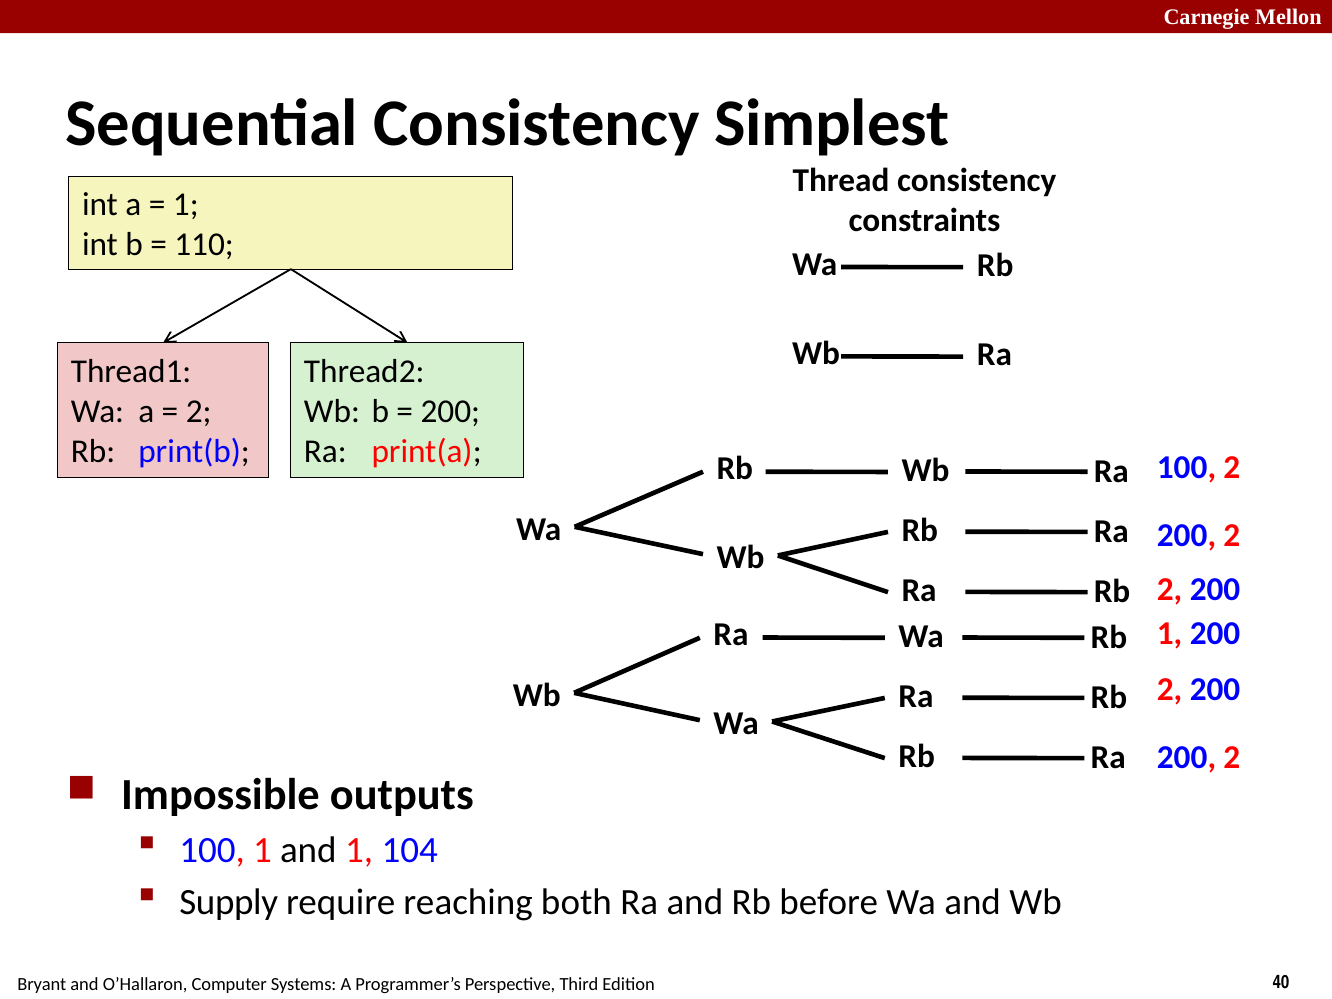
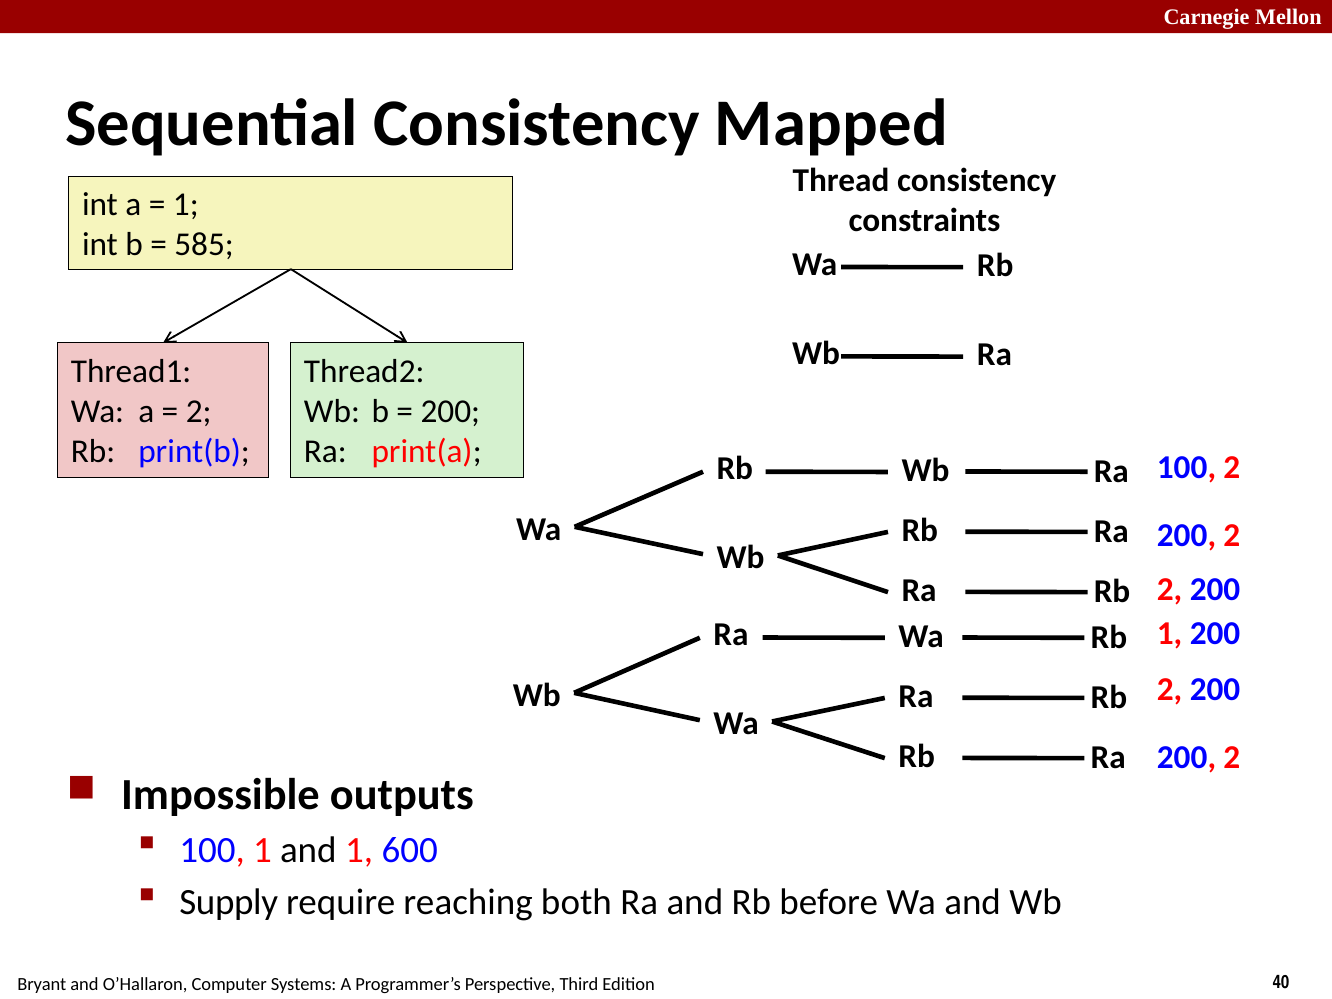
Simplest: Simplest -> Mapped
110: 110 -> 585
104: 104 -> 600
